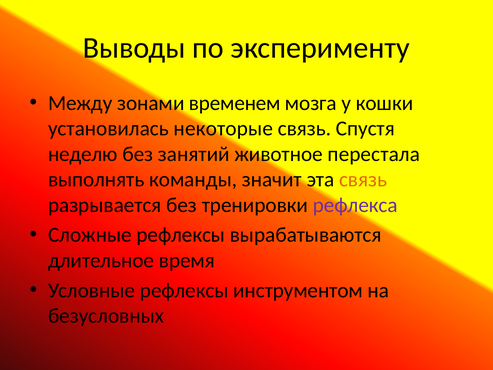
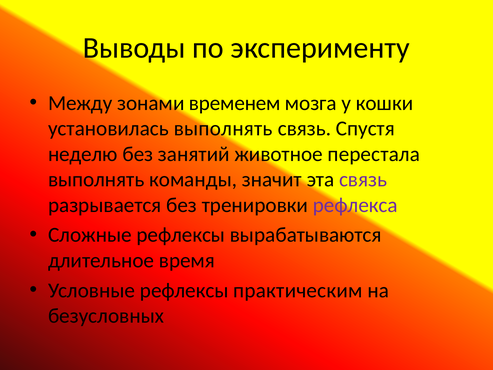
установилась некоторые: некоторые -> выполнять
связь at (363, 179) colour: orange -> purple
инструментом: инструментом -> практическим
